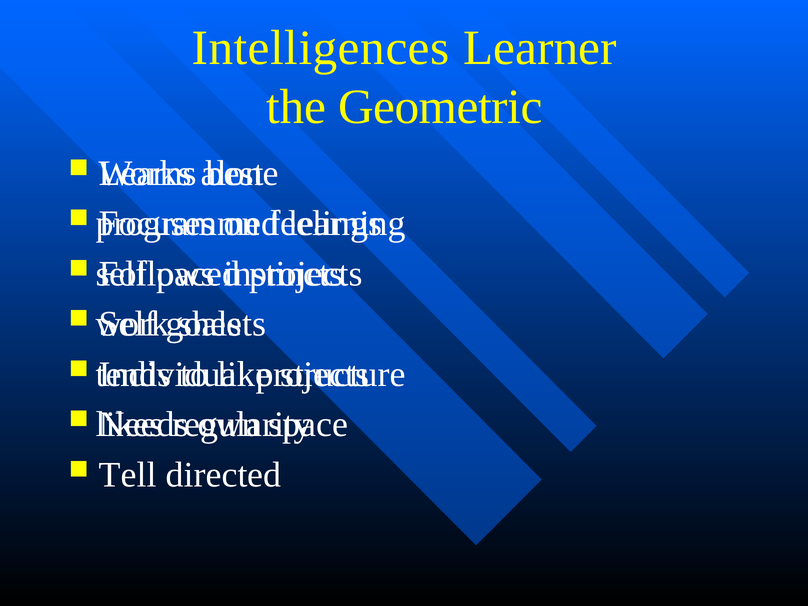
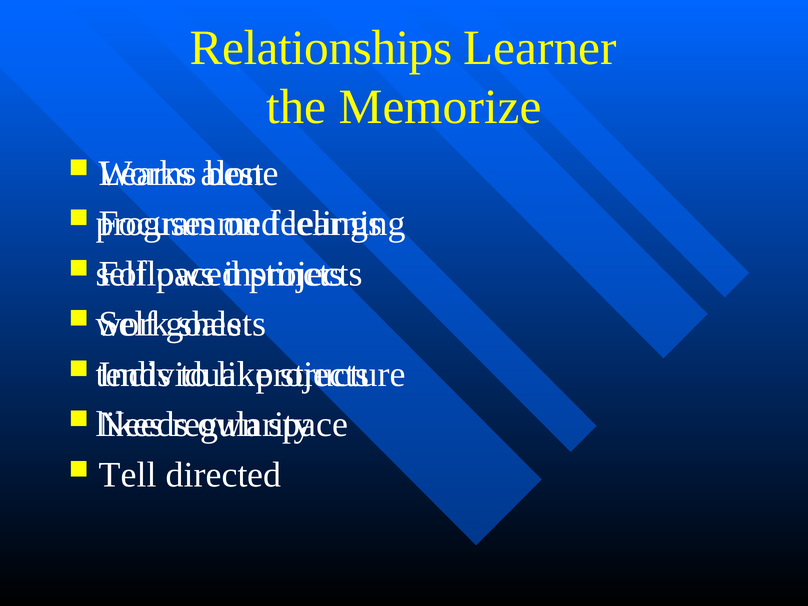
Intelligences: Intelligences -> Relationships
Geometric: Geometric -> Memorize
